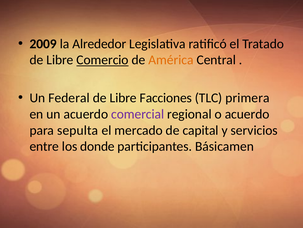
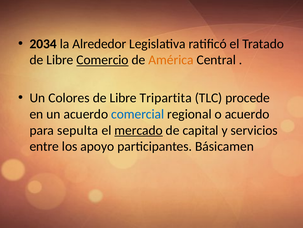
2009: 2009 -> 2034
Federal: Federal -> Colores
Facciones: Facciones -> Tripartita
primera: primera -> procede
comercial colour: purple -> blue
mercado underline: none -> present
donde: donde -> apoyo
